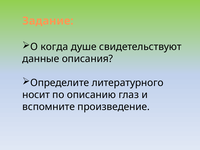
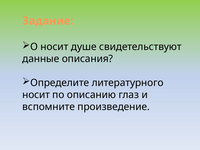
О когда: когда -> носит
